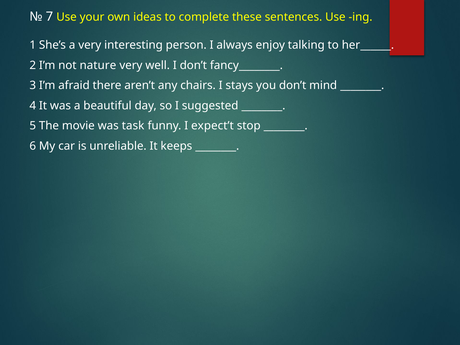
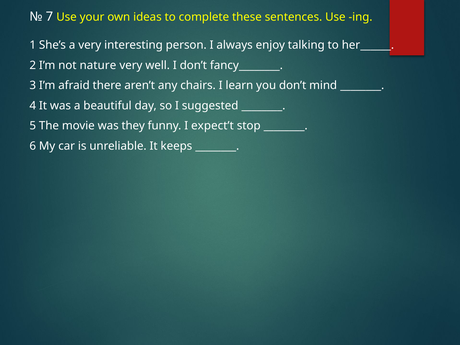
stays: stays -> learn
task: task -> they
